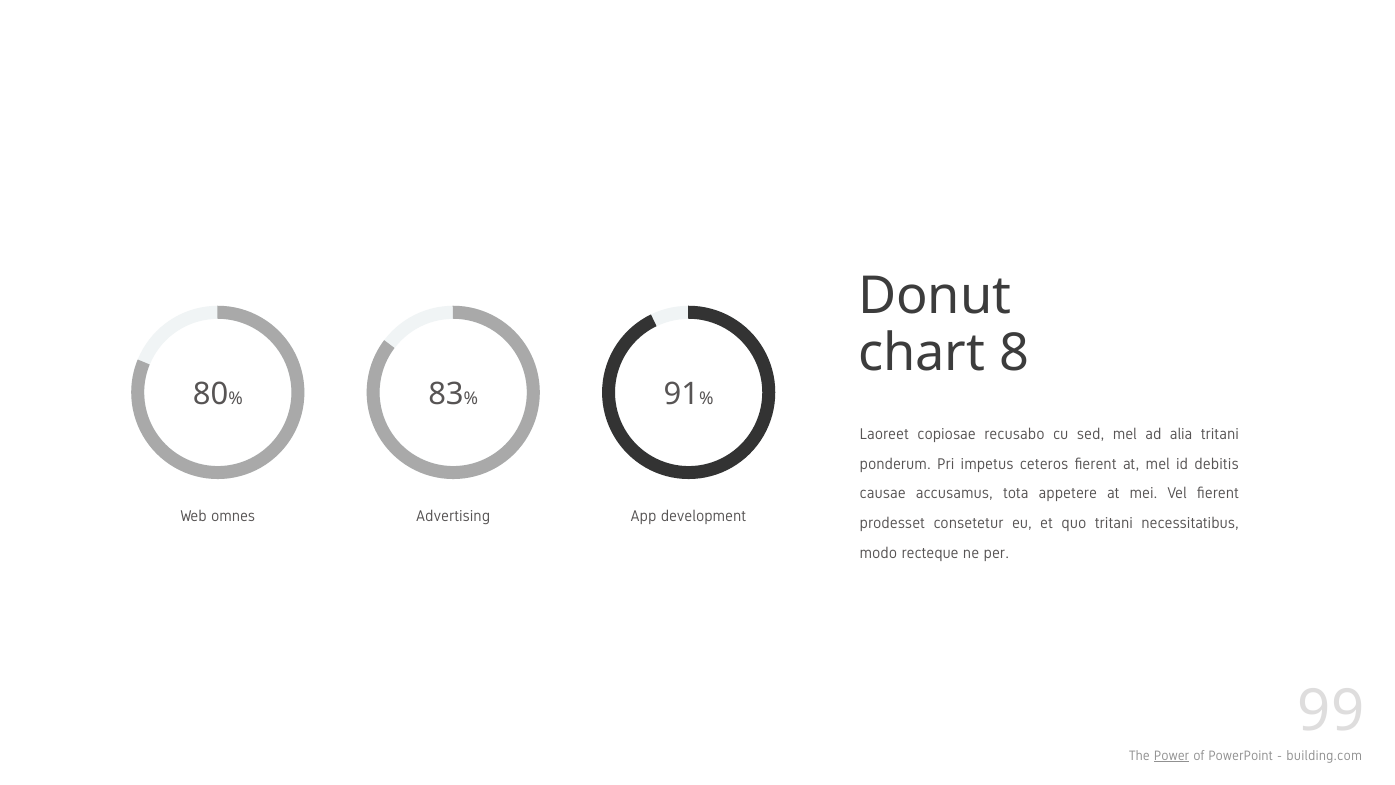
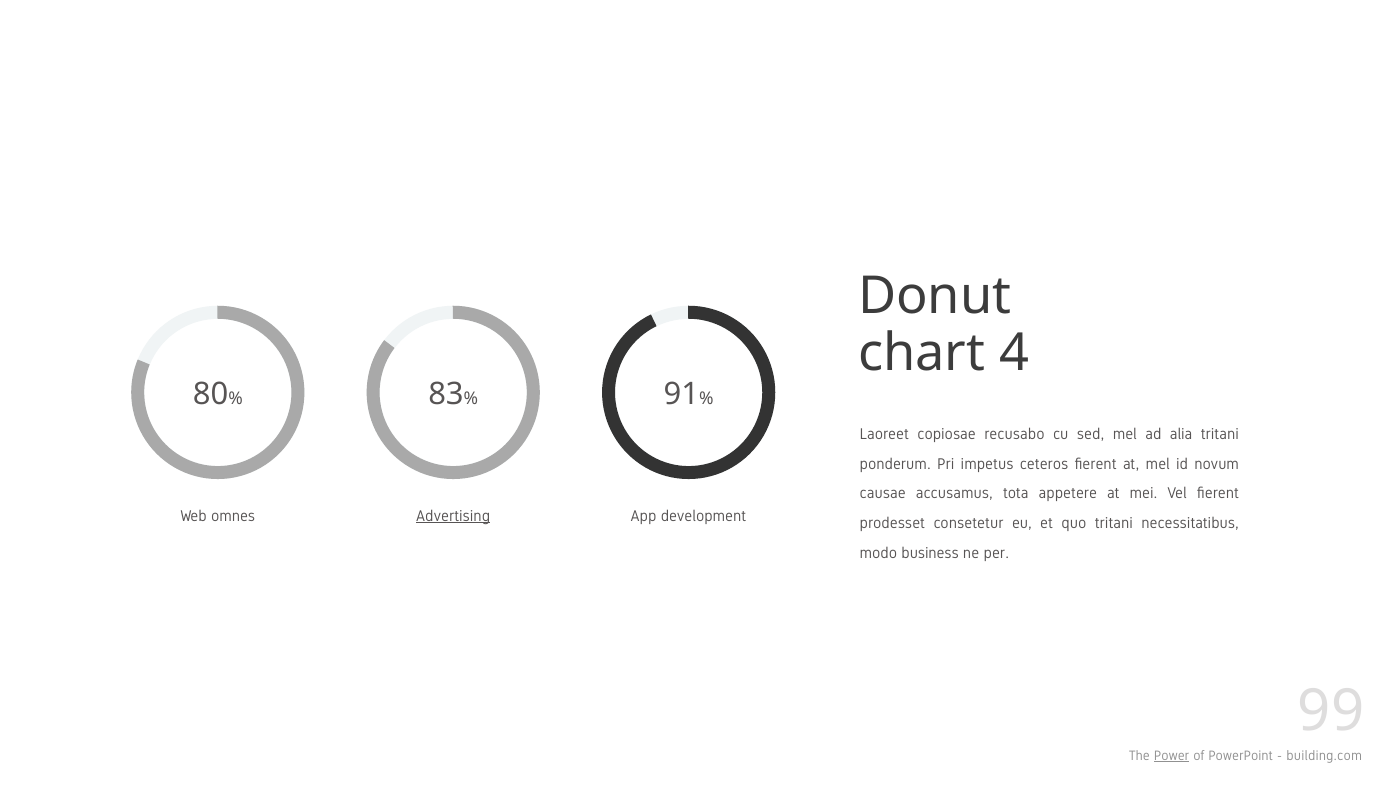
8: 8 -> 4
debitis: debitis -> novum
Advertising underline: none -> present
recteque: recteque -> business
